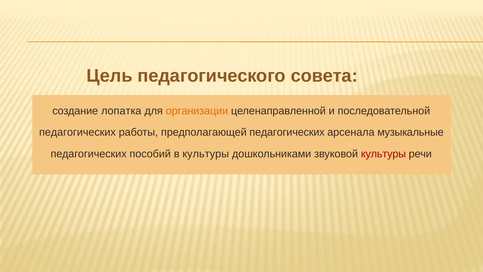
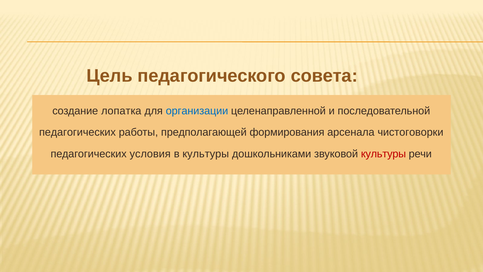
организации colour: orange -> blue
предполагающей педагогических: педагогических -> формирования
музыкальные: музыкальные -> чистоговорки
пособий: пособий -> условия
